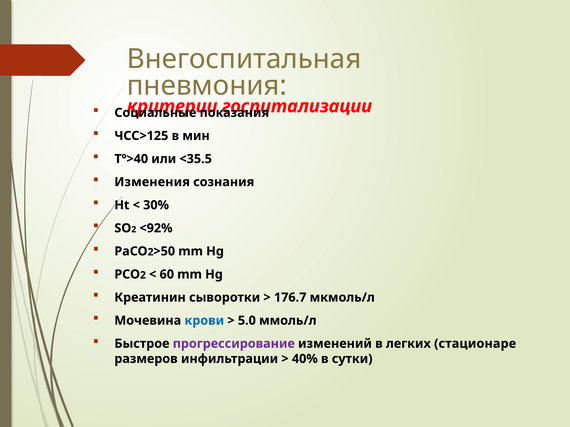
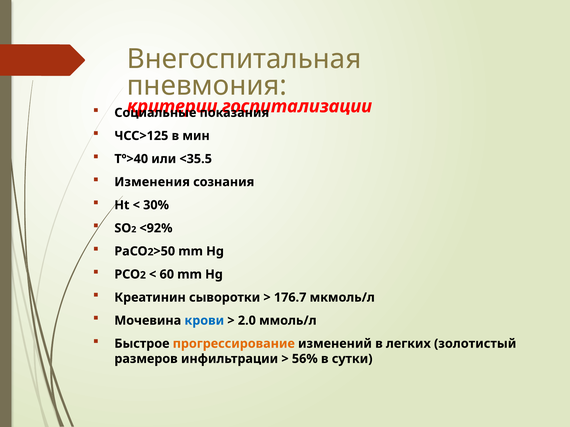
5.0: 5.0 -> 2.0
прогрессирование colour: purple -> orange
стационаре: стационаре -> золотистый
40%: 40% -> 56%
